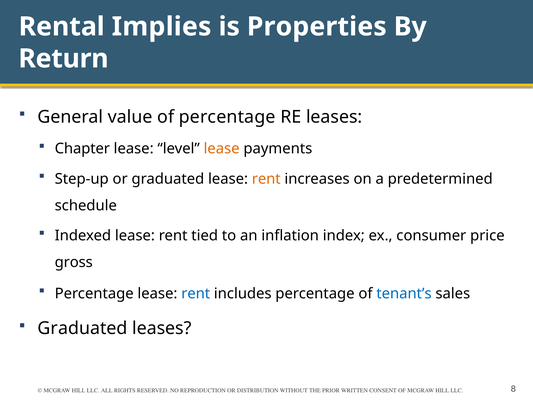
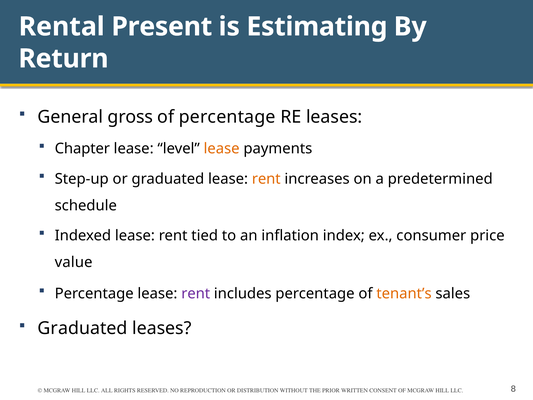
Implies: Implies -> Present
Properties: Properties -> Estimating
value: value -> gross
gross: gross -> value
rent at (196, 293) colour: blue -> purple
tenant’s colour: blue -> orange
